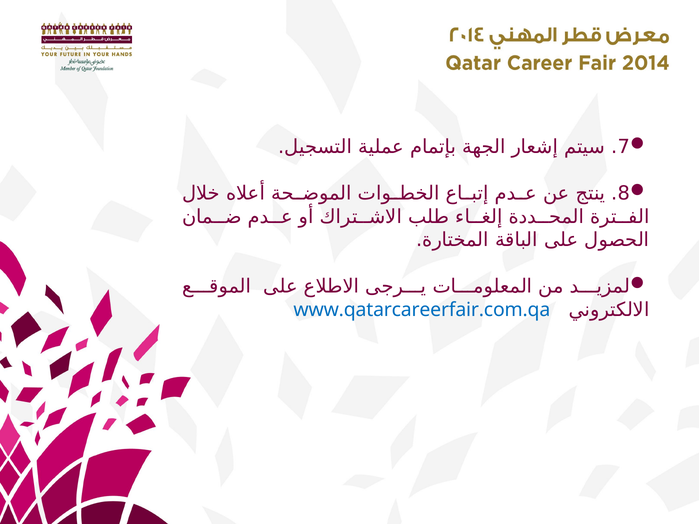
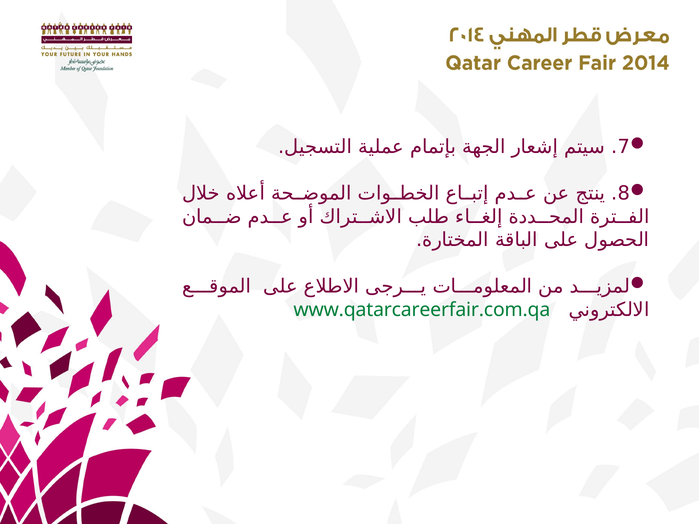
www.qatarcareerfair.com.qa colour: blue -> green
